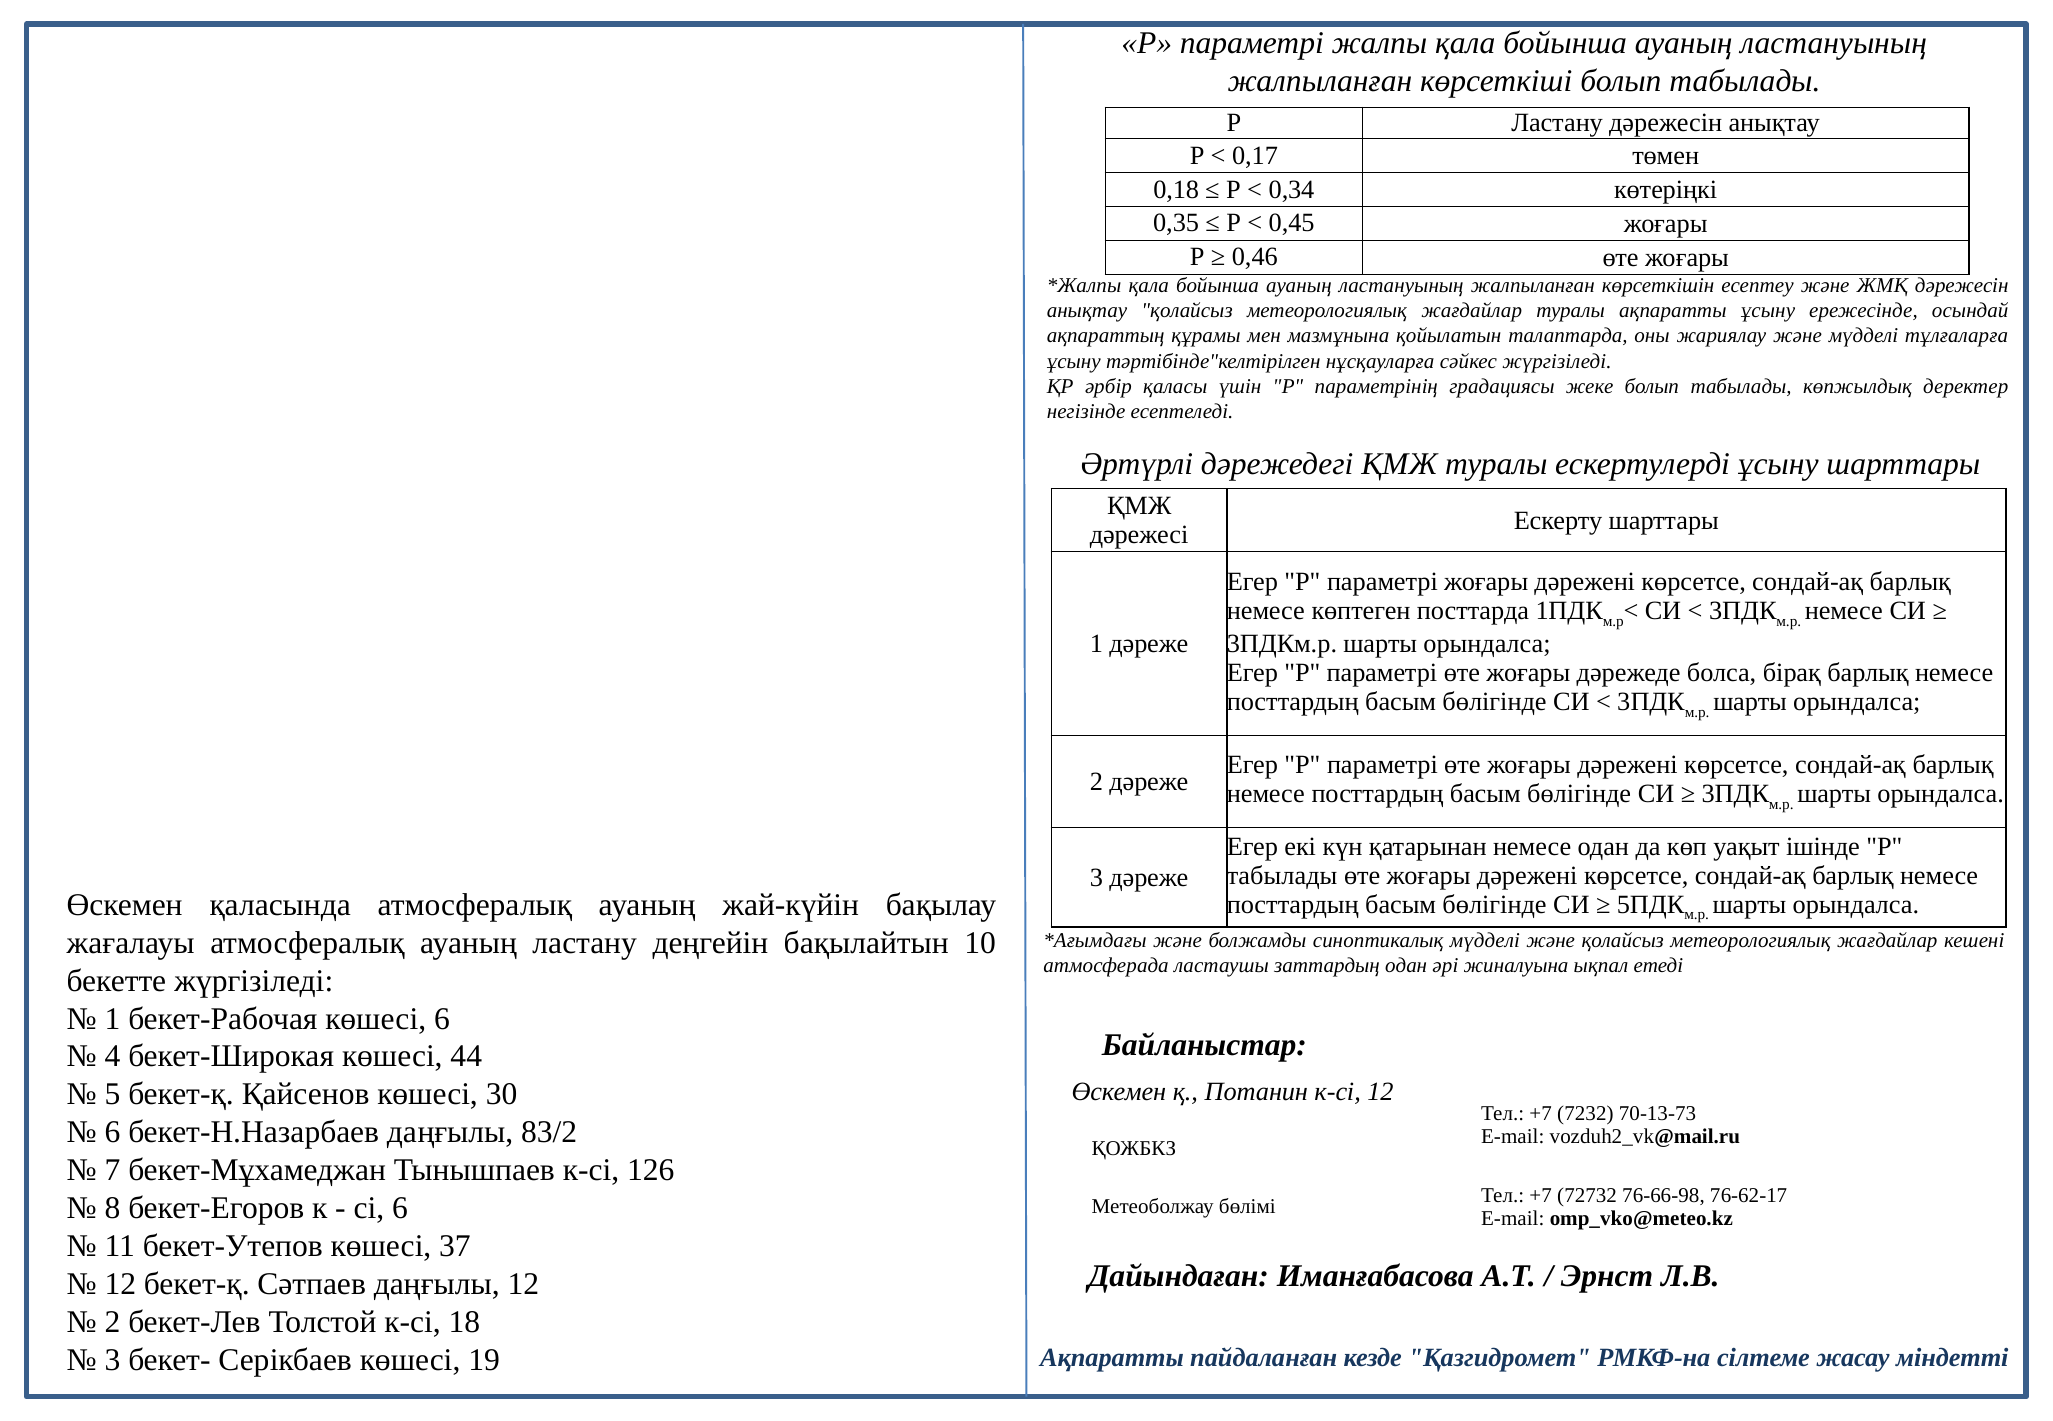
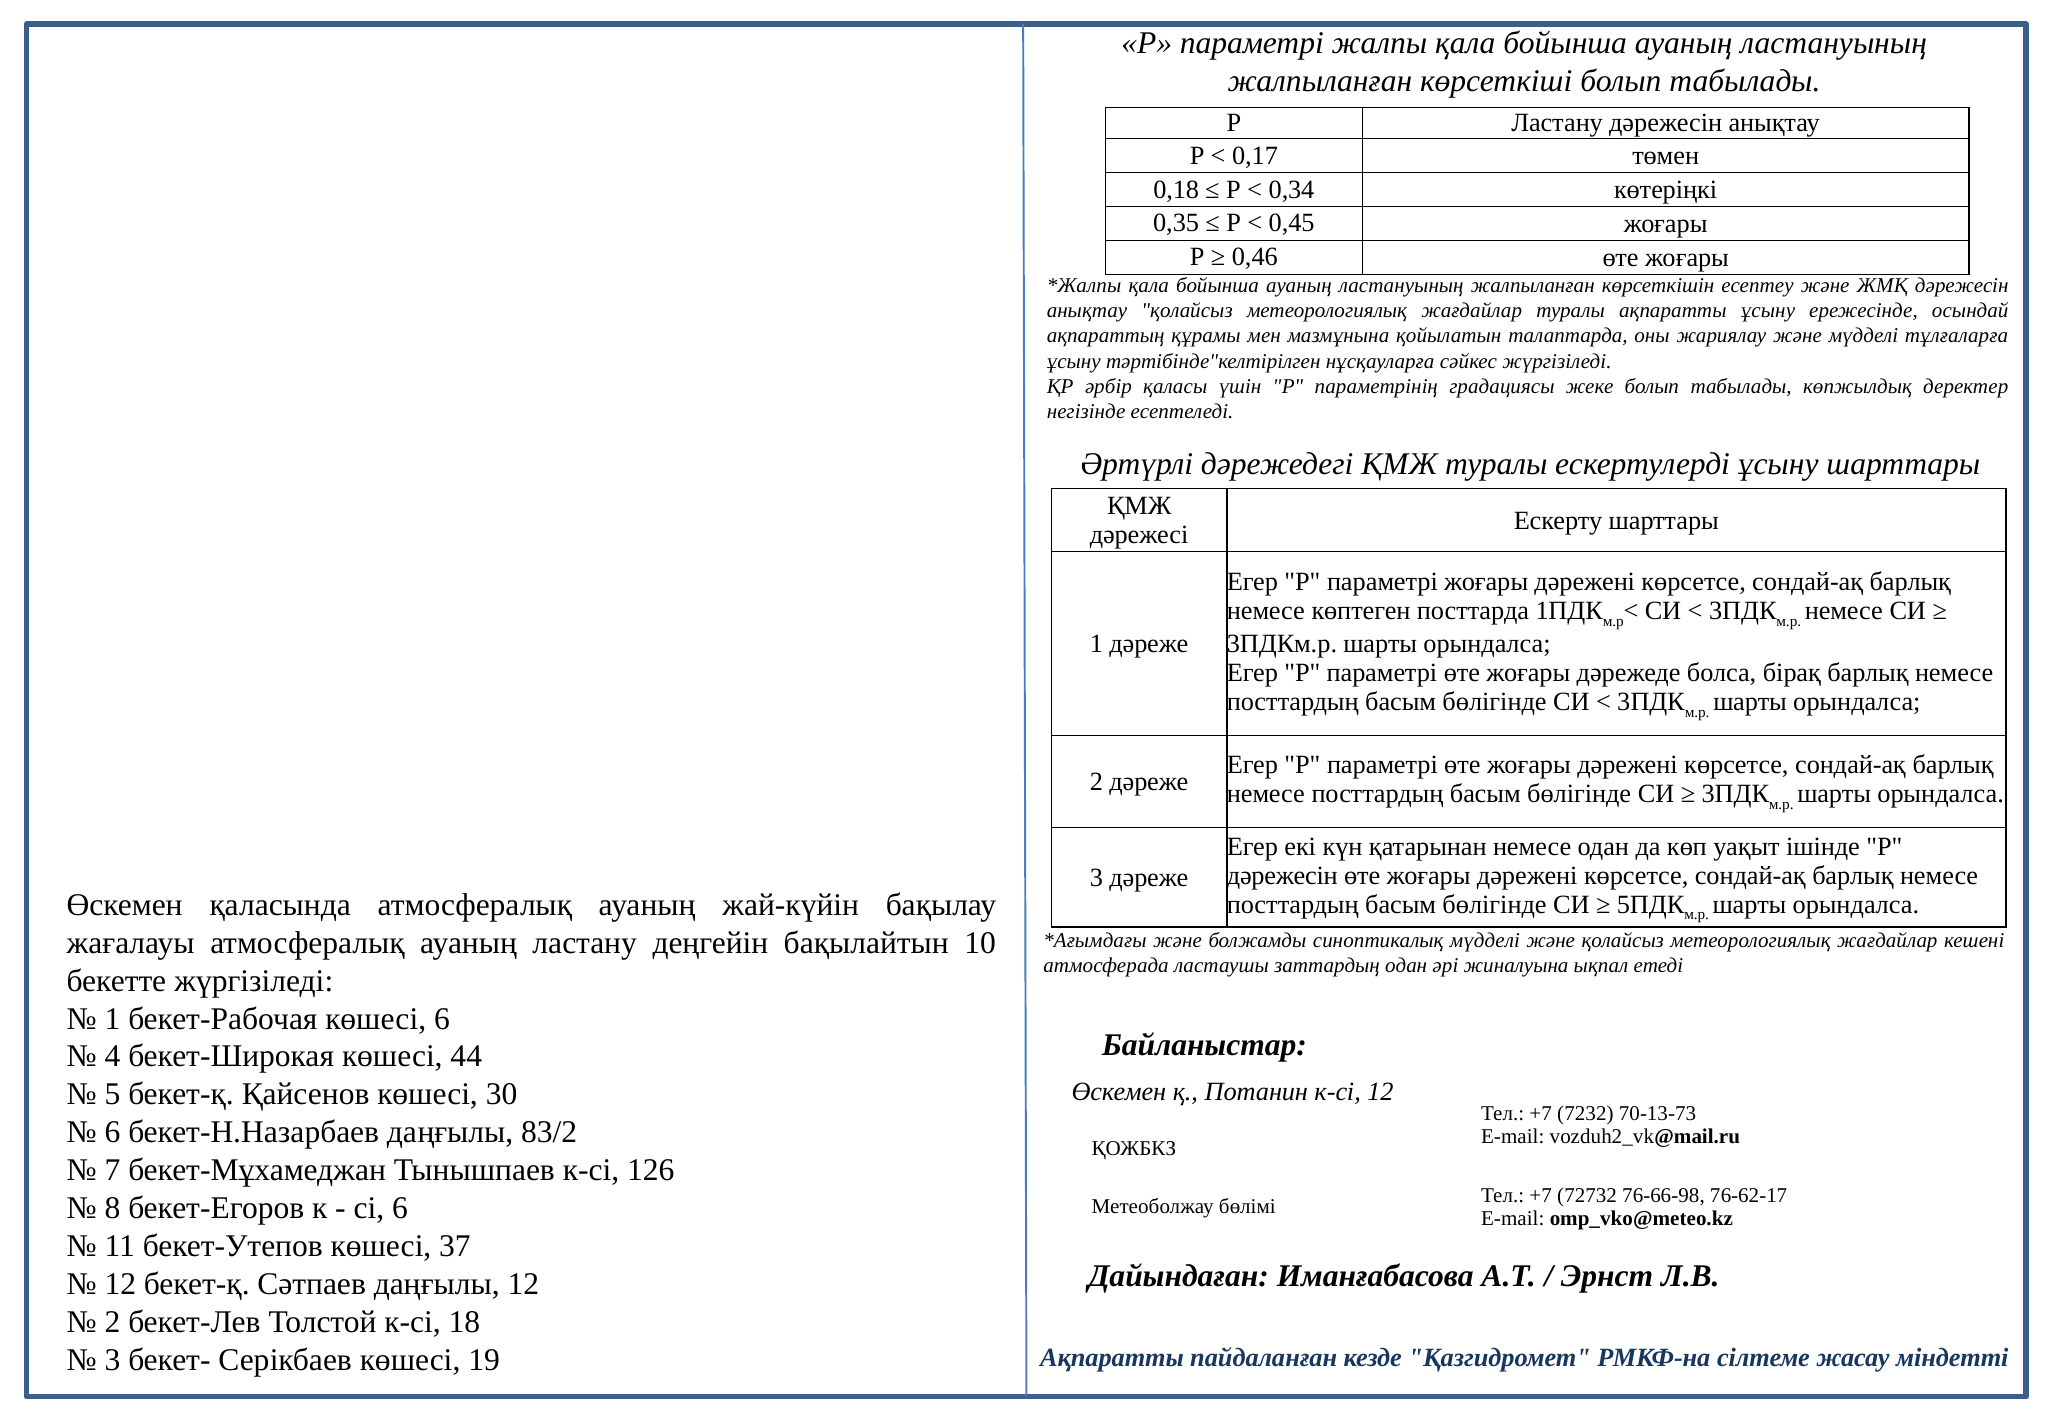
табылады at (1282, 876): табылады -> дәрежесін
